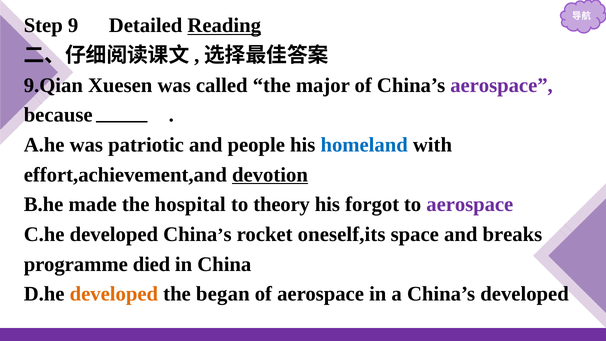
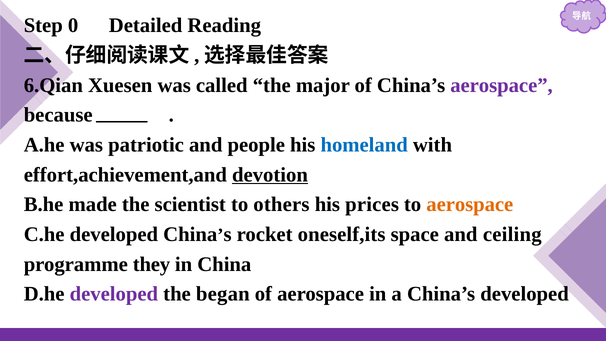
9: 9 -> 0
Reading underline: present -> none
9.Qian: 9.Qian -> 6.Qian
hospital: hospital -> scientist
theory: theory -> others
forgot: forgot -> prices
aerospace at (470, 204) colour: purple -> orange
breaks: breaks -> ceiling
died: died -> they
developed at (114, 294) colour: orange -> purple
